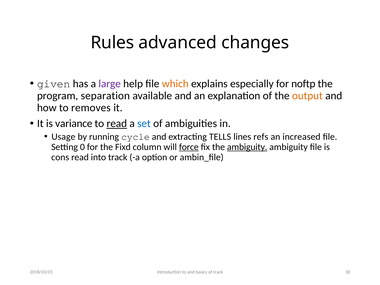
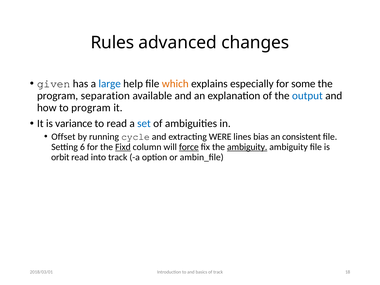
large colour: purple -> blue
noftp: noftp -> some
output colour: orange -> blue
to removes: removes -> program
read at (117, 124) underline: present -> none
Usage: Usage -> Offset
TELLS: TELLS -> WERE
refs: refs -> bias
increased: increased -> consistent
0: 0 -> 6
Fixd underline: none -> present
cons: cons -> orbit
